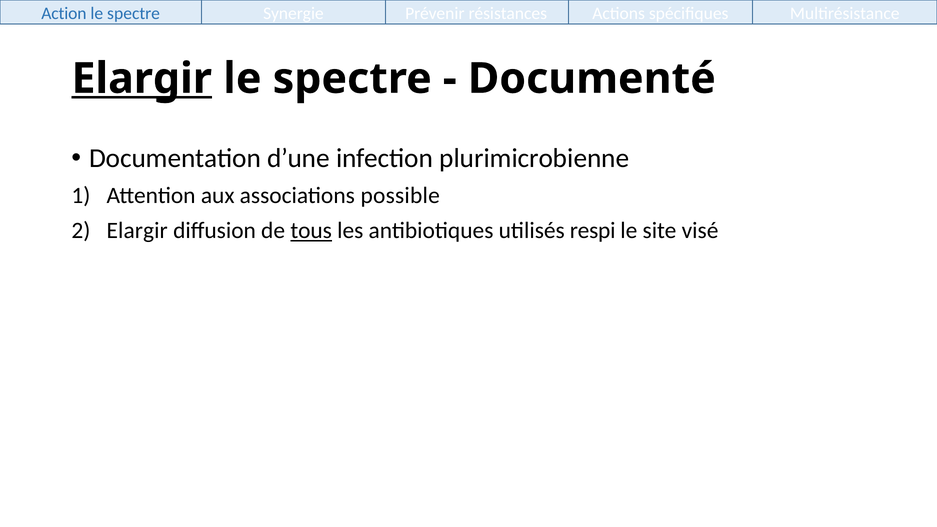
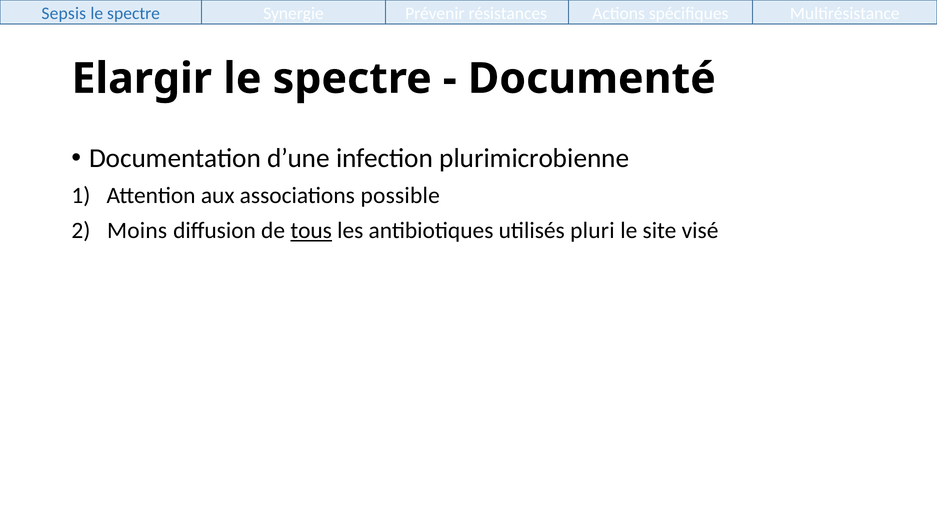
Action: Action -> Sepsis
Elargir at (142, 79) underline: present -> none
Elargir at (137, 231): Elargir -> Moins
respi: respi -> pluri
